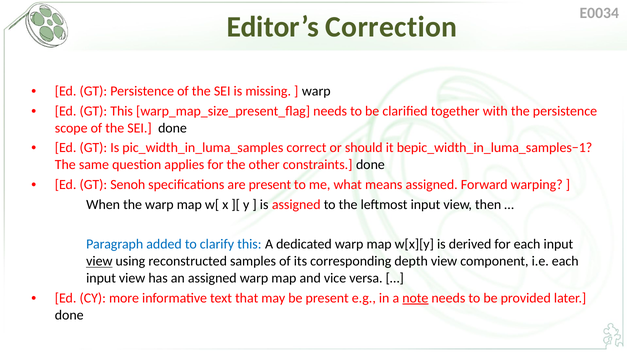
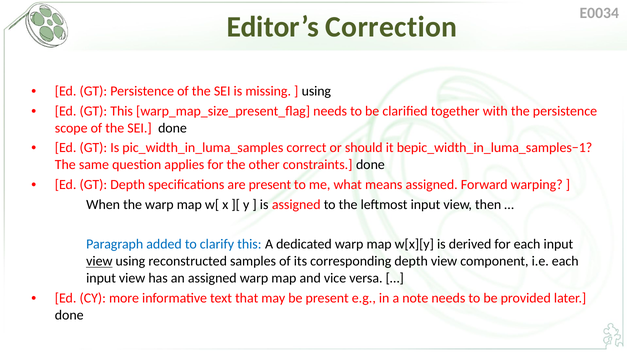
warp at (316, 91): warp -> using
GT Senoh: Senoh -> Depth
note underline: present -> none
